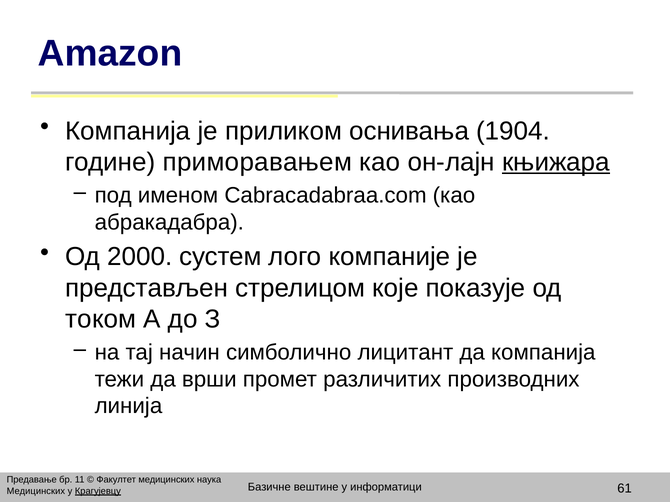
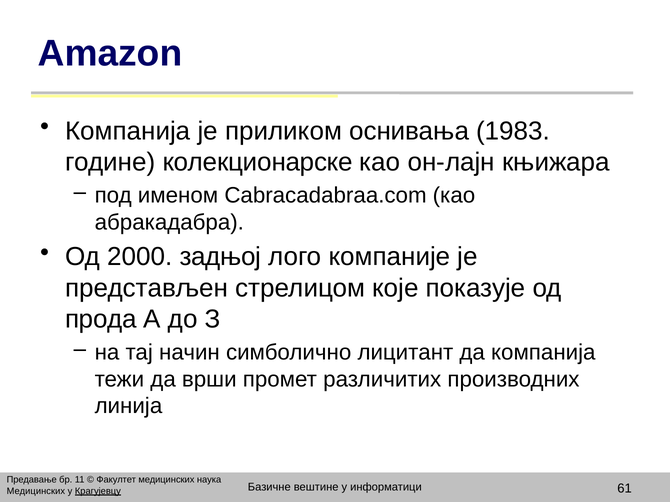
1904: 1904 -> 1983
приморавањем: приморавањем -> колекционарске
књижара underline: present -> none
сyстем: сyстем -> задњој
током: током -> прода
